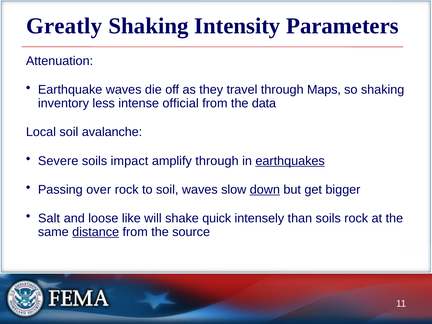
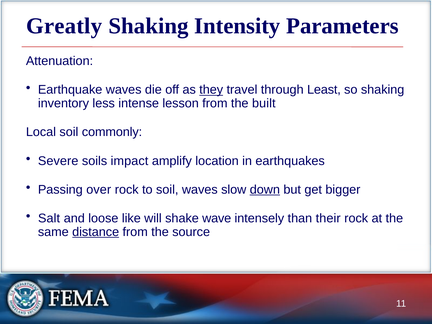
they underline: none -> present
Maps: Maps -> Least
official: official -> lesson
data: data -> built
avalanche: avalanche -> commonly
amplify through: through -> location
earthquakes underline: present -> none
quick: quick -> wave
than soils: soils -> their
